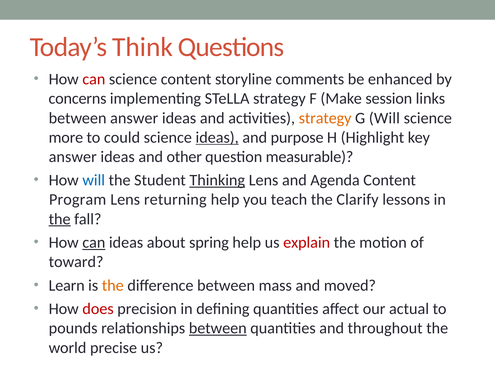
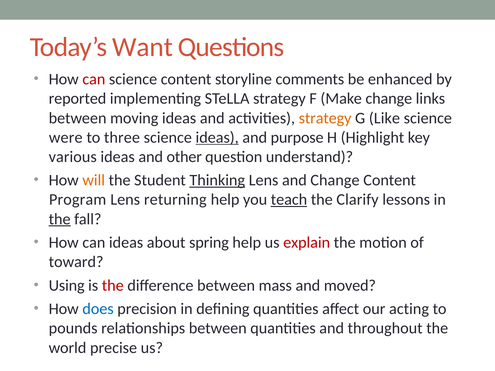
Think: Think -> Want
concerns: concerns -> reported
Make session: session -> change
between answer: answer -> moving
G Will: Will -> Like
more: more -> were
could: could -> three
answer at (73, 157): answer -> various
measurable: measurable -> understand
will at (94, 180) colour: blue -> orange
and Agenda: Agenda -> Change
teach underline: none -> present
can at (94, 243) underline: present -> none
Learn: Learn -> Using
the at (113, 286) colour: orange -> red
does colour: red -> blue
actual: actual -> acting
between at (218, 329) underline: present -> none
